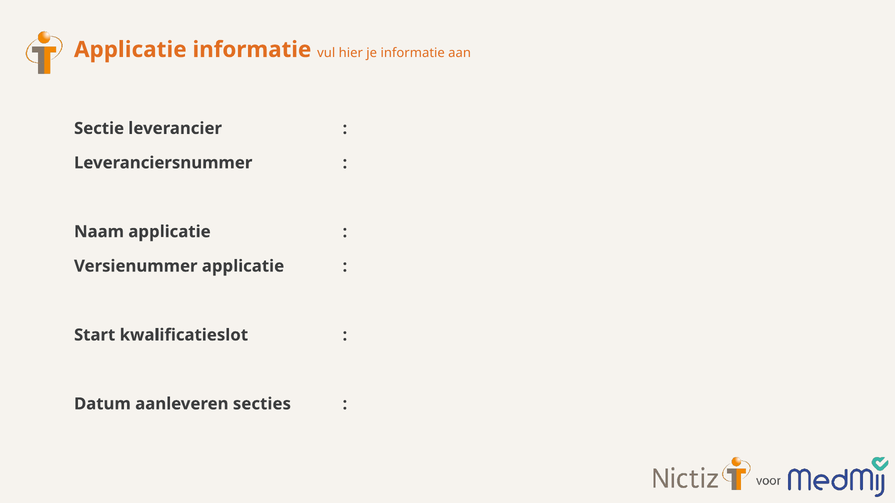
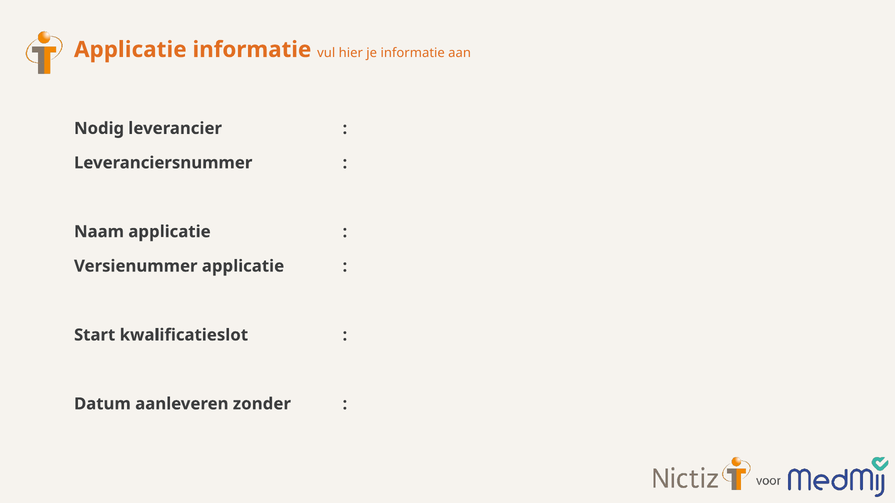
Sectie: Sectie -> Nodig
secties: secties -> zonder
